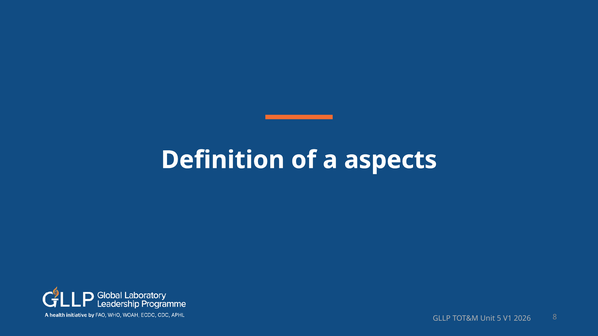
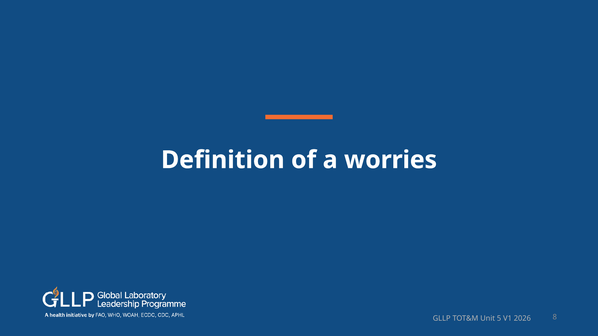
aspects: aspects -> worries
